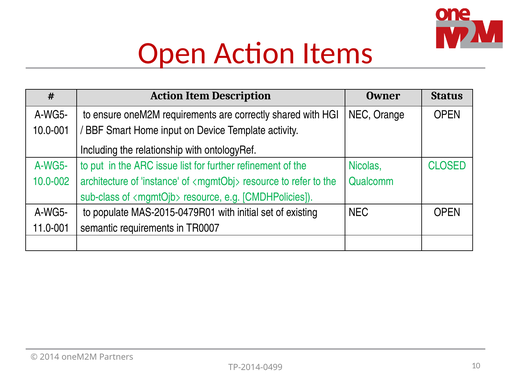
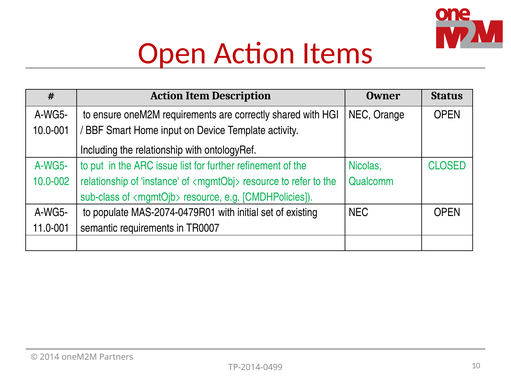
architecture at (104, 182): architecture -> relationship
MAS-2015-0479R01: MAS-2015-0479R01 -> MAS-2074-0479R01
